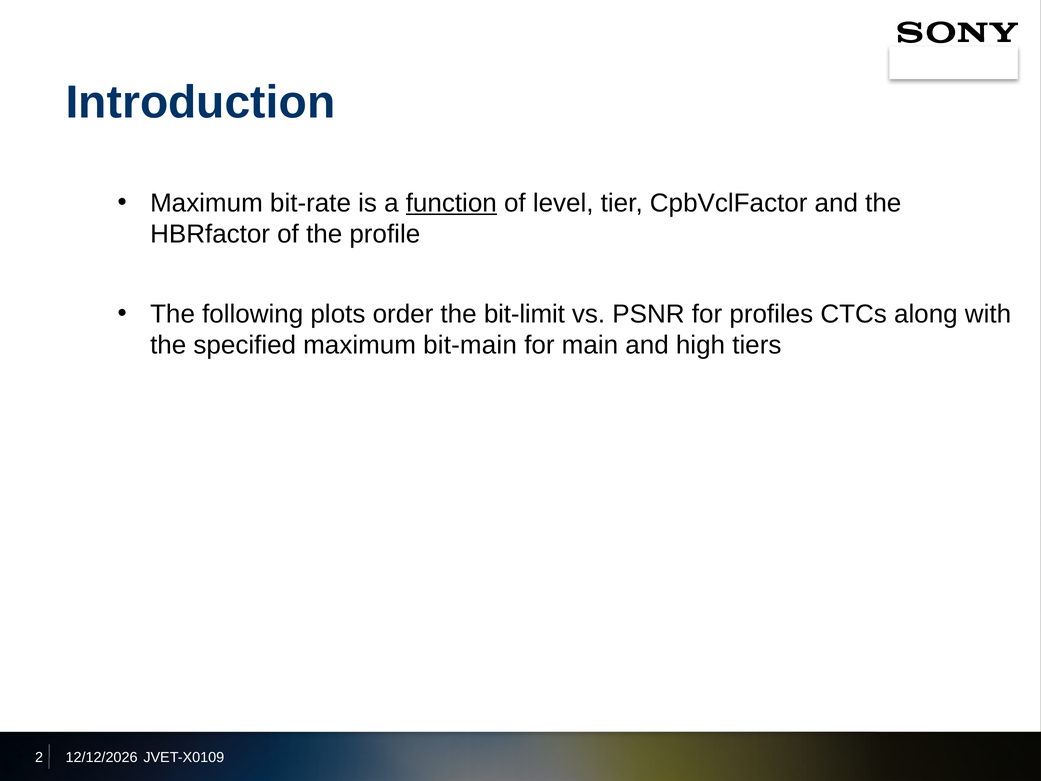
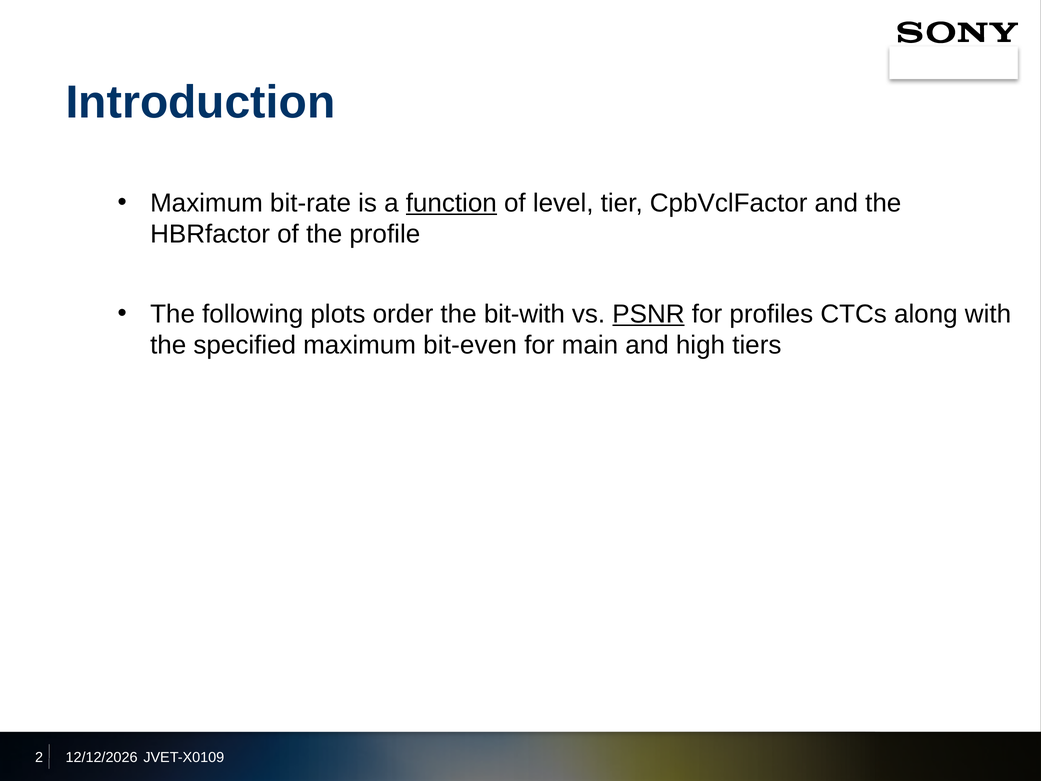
bit-limit: bit-limit -> bit-with
PSNR underline: none -> present
bit-main: bit-main -> bit-even
